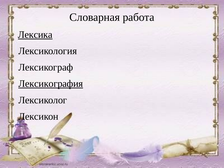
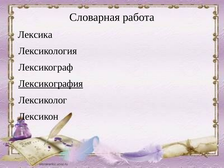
Лексика underline: present -> none
